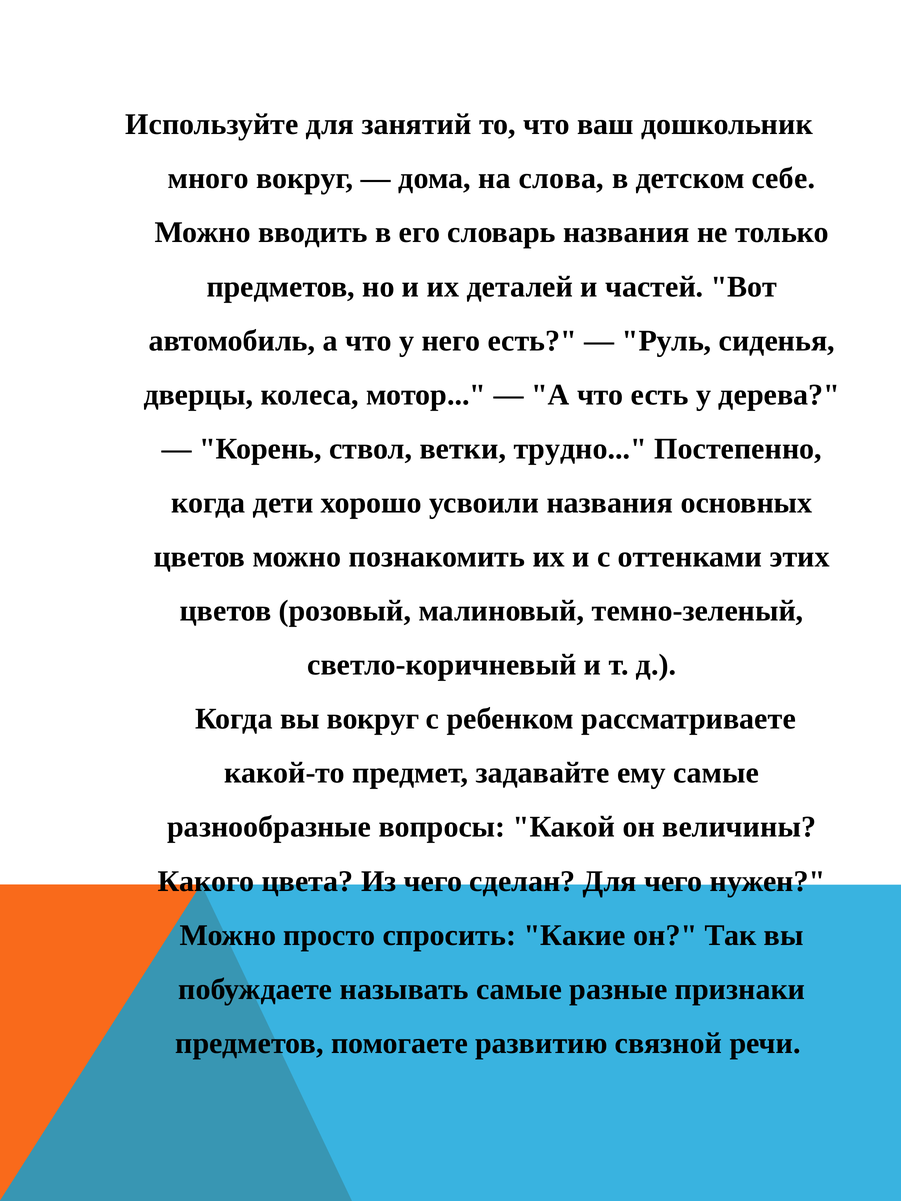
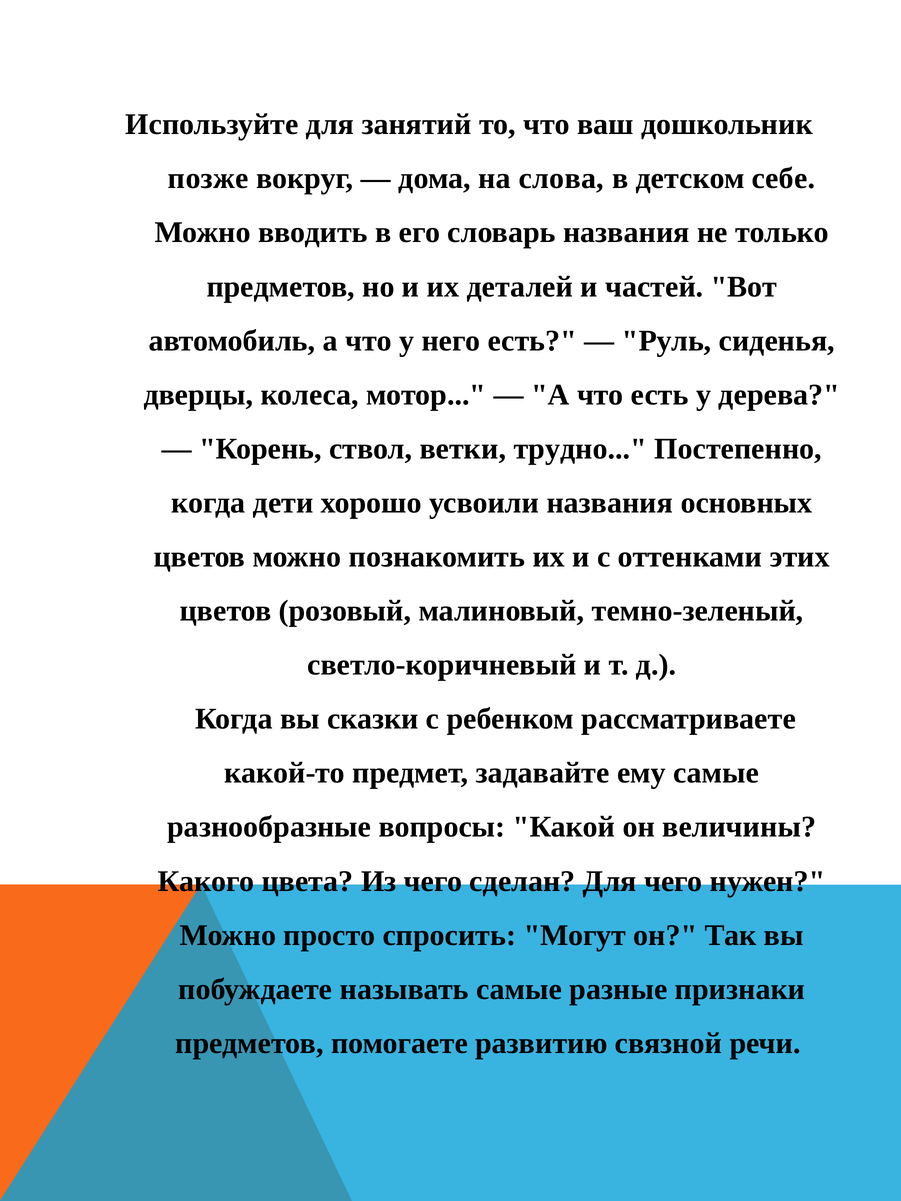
много: много -> позже
вы вокруг: вокруг -> сказки
Какие: Какие -> Могут
